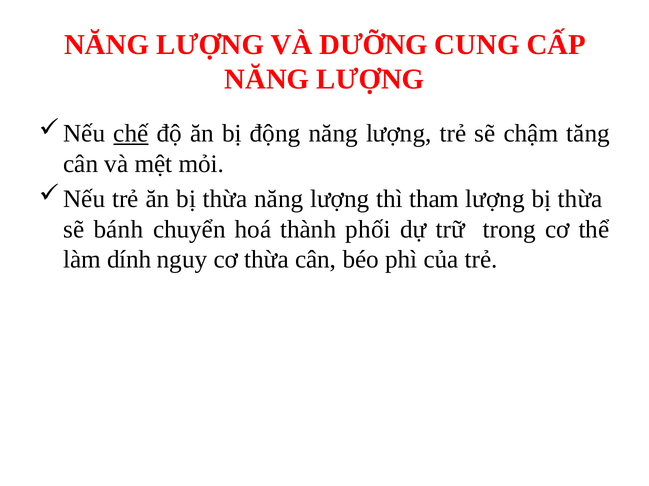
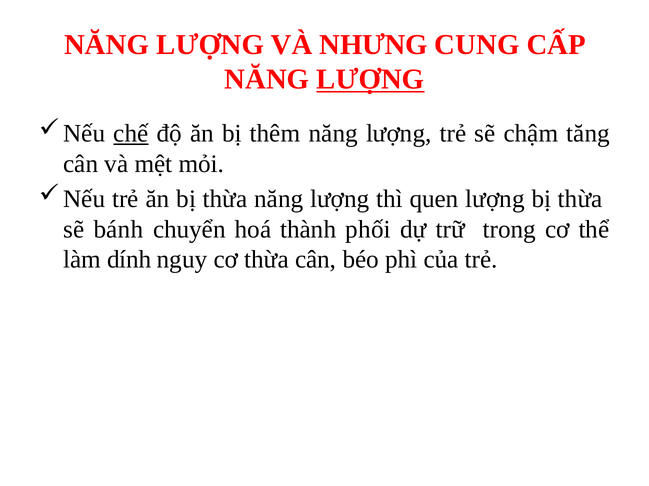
DƯỠNG: DƯỠNG -> NHƯNG
LƯỢNG at (370, 79) underline: none -> present
động: động -> thêm
tham: tham -> quen
